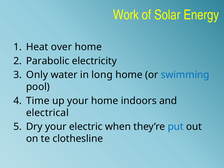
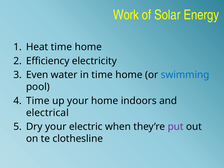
Heat over: over -> time
Parabolic: Parabolic -> Efficiency
Only: Only -> Even
in long: long -> time
put colour: blue -> purple
